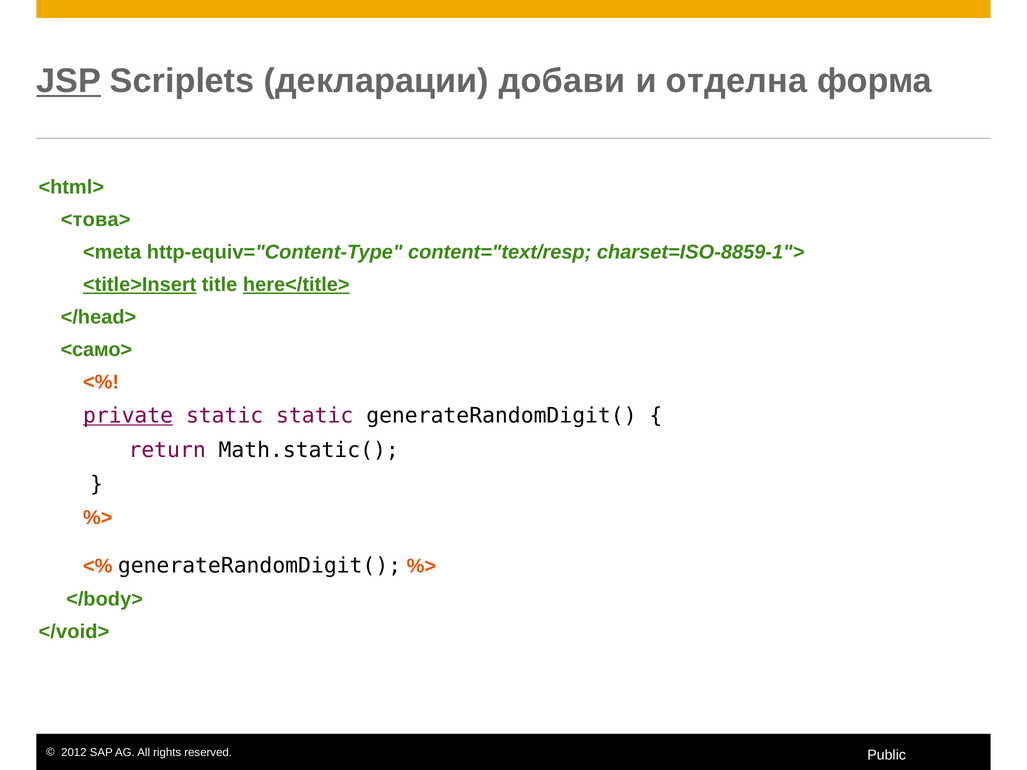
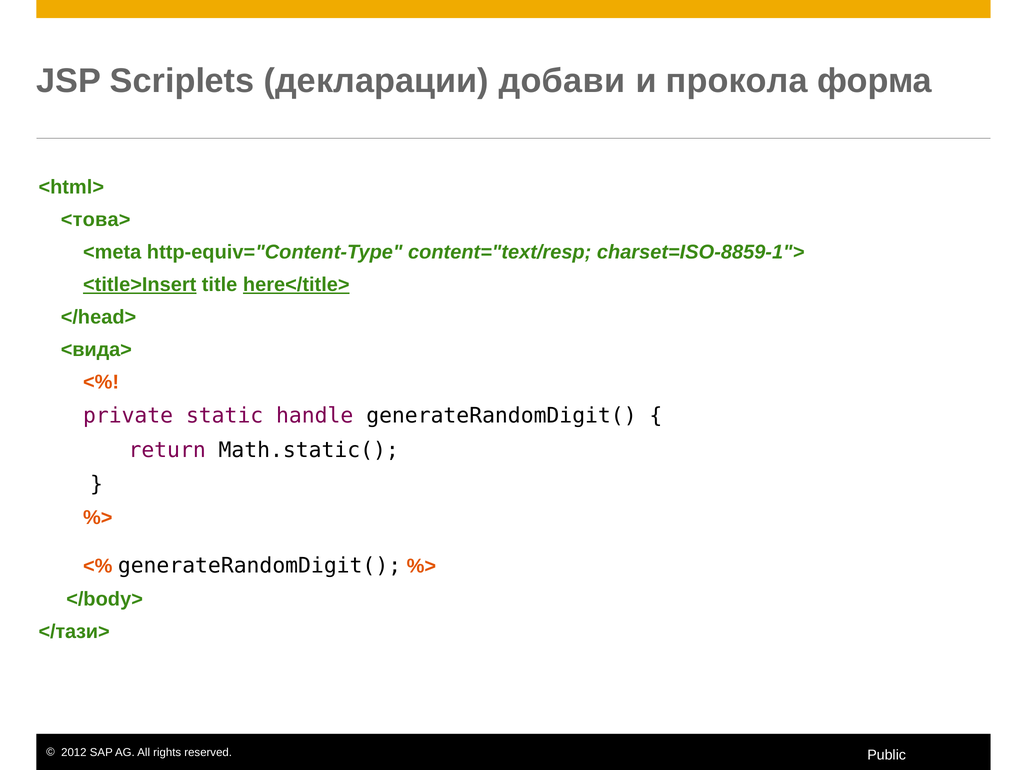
JSP underline: present -> none
отделна: отделна -> прокола
<само>: <само> -> <вида>
private underline: present -> none
static static: static -> handle
</void>: </void> -> </тази>
